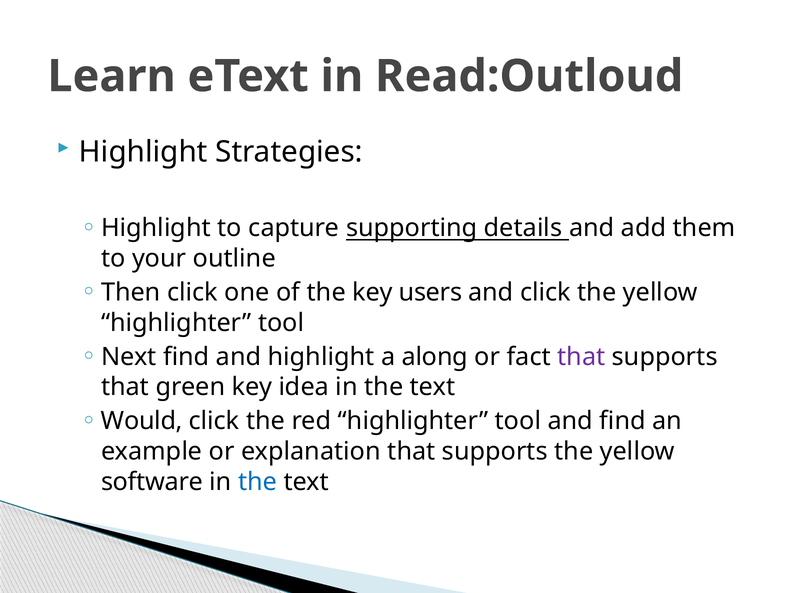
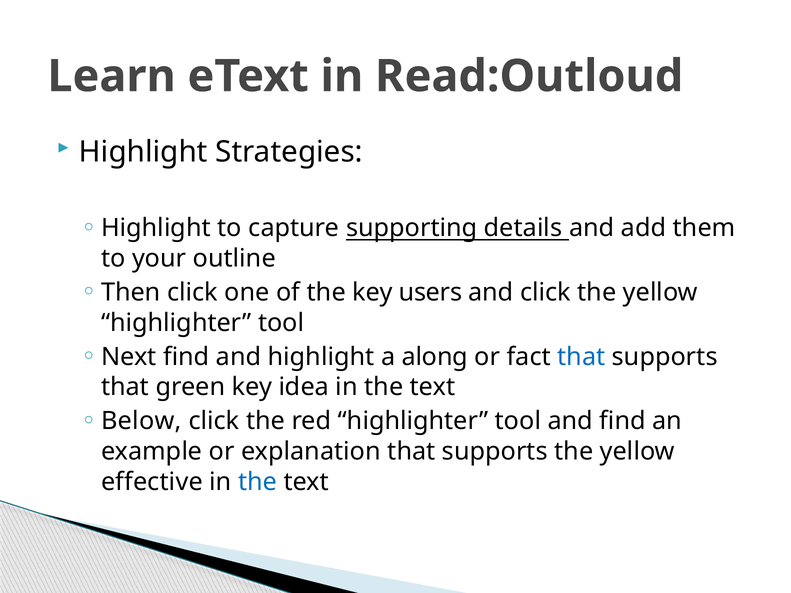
that at (581, 357) colour: purple -> blue
Would: Would -> Below
software: software -> effective
